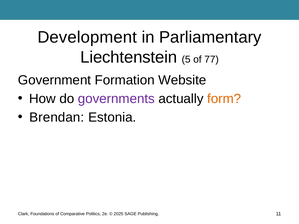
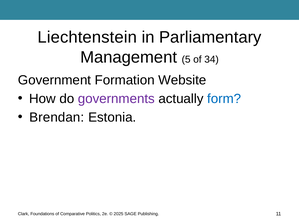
Development: Development -> Liechtenstein
Liechtenstein: Liechtenstein -> Management
77: 77 -> 34
form colour: orange -> blue
